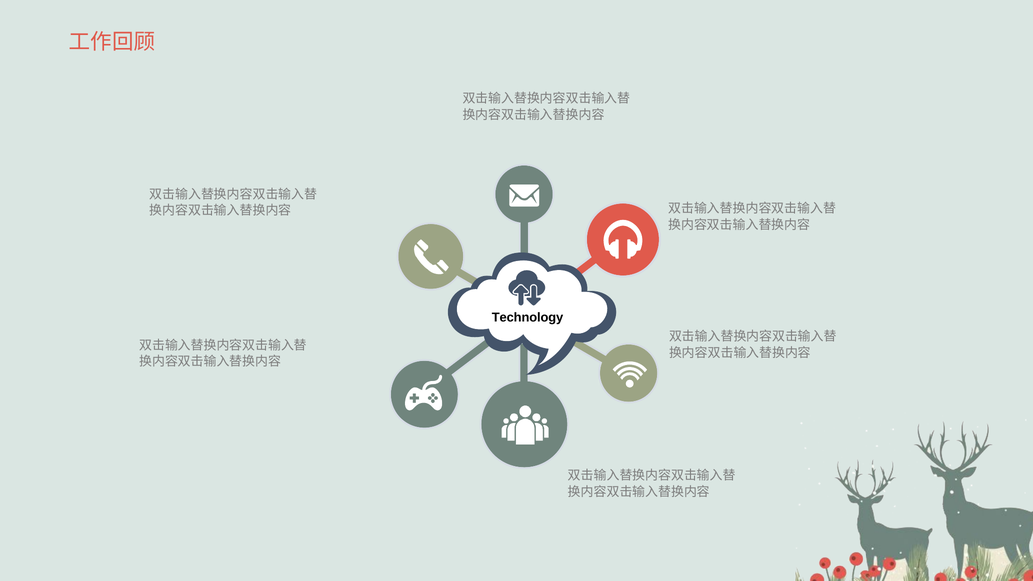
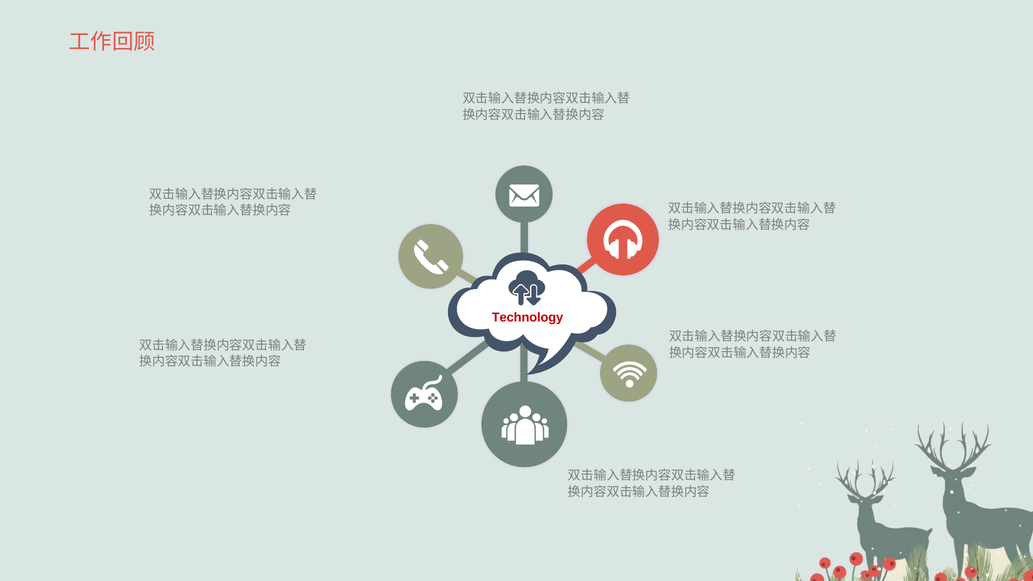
Technology colour: black -> red
